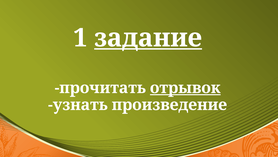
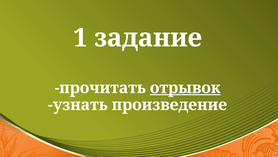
задание underline: present -> none
